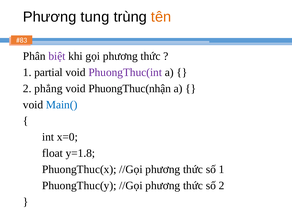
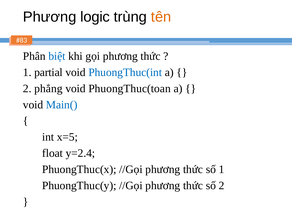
tung: tung -> logic
biệt colour: purple -> blue
PhuongThuc(int colour: purple -> blue
PhuongThuc(nhận: PhuongThuc(nhận -> PhuongThuc(toan
x=0: x=0 -> x=5
y=1.8: y=1.8 -> y=2.4
